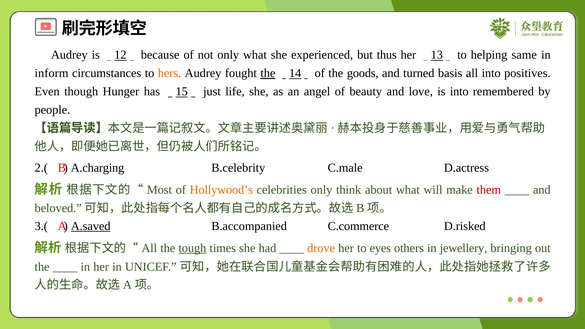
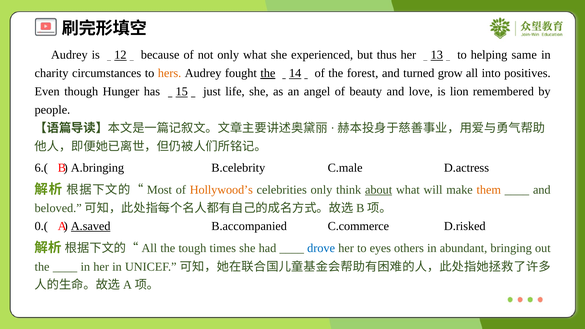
inform: inform -> charity
goods: goods -> forest
basis: basis -> grow
is into: into -> lion
2.(: 2.( -> 6.(
A.charging: A.charging -> A.bringing
about underline: none -> present
them colour: red -> orange
3.(: 3.( -> 0.(
tough underline: present -> none
drove colour: orange -> blue
jewellery: jewellery -> abundant
